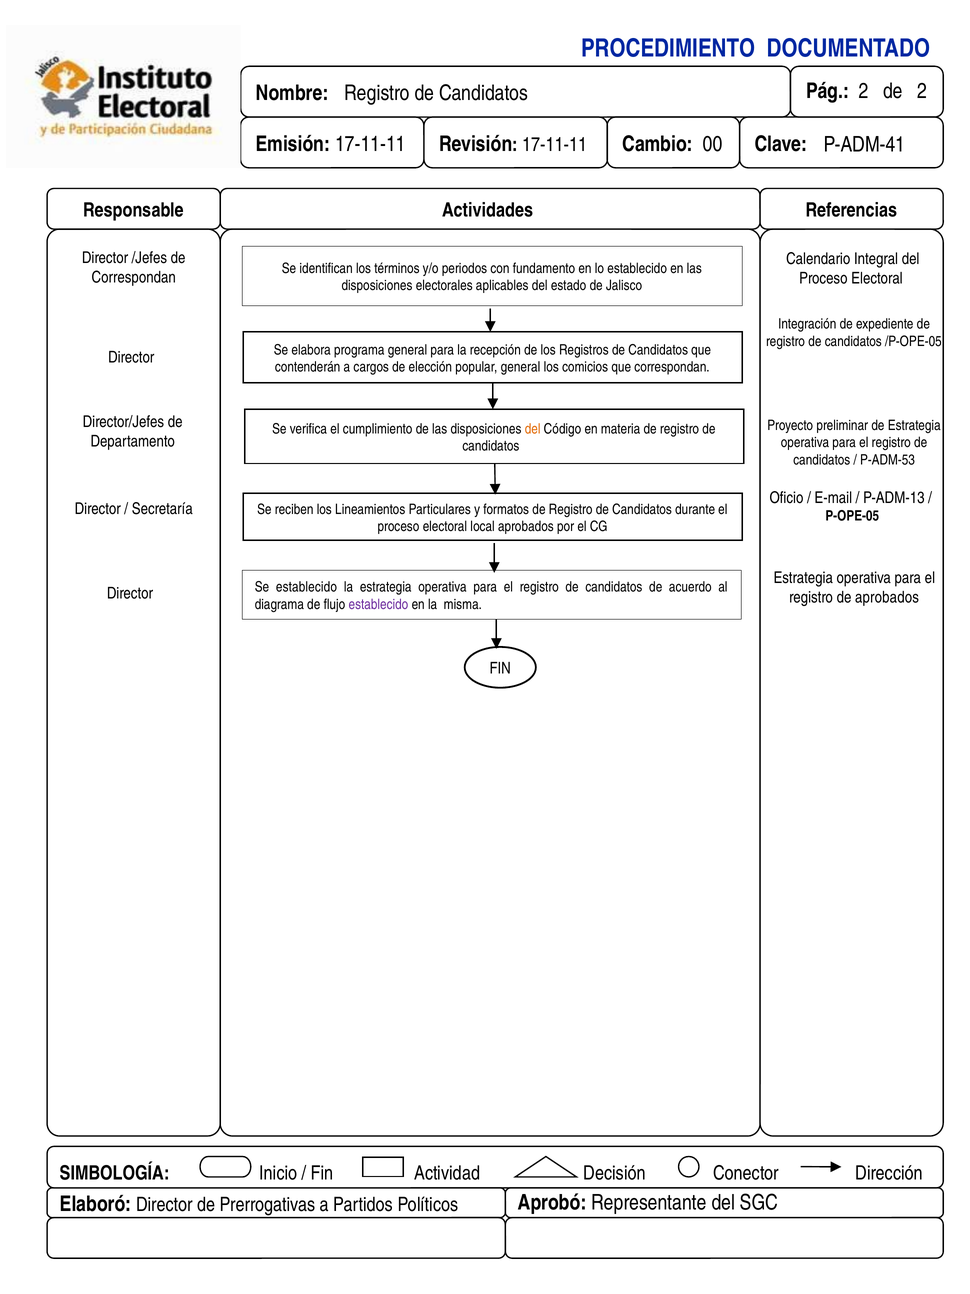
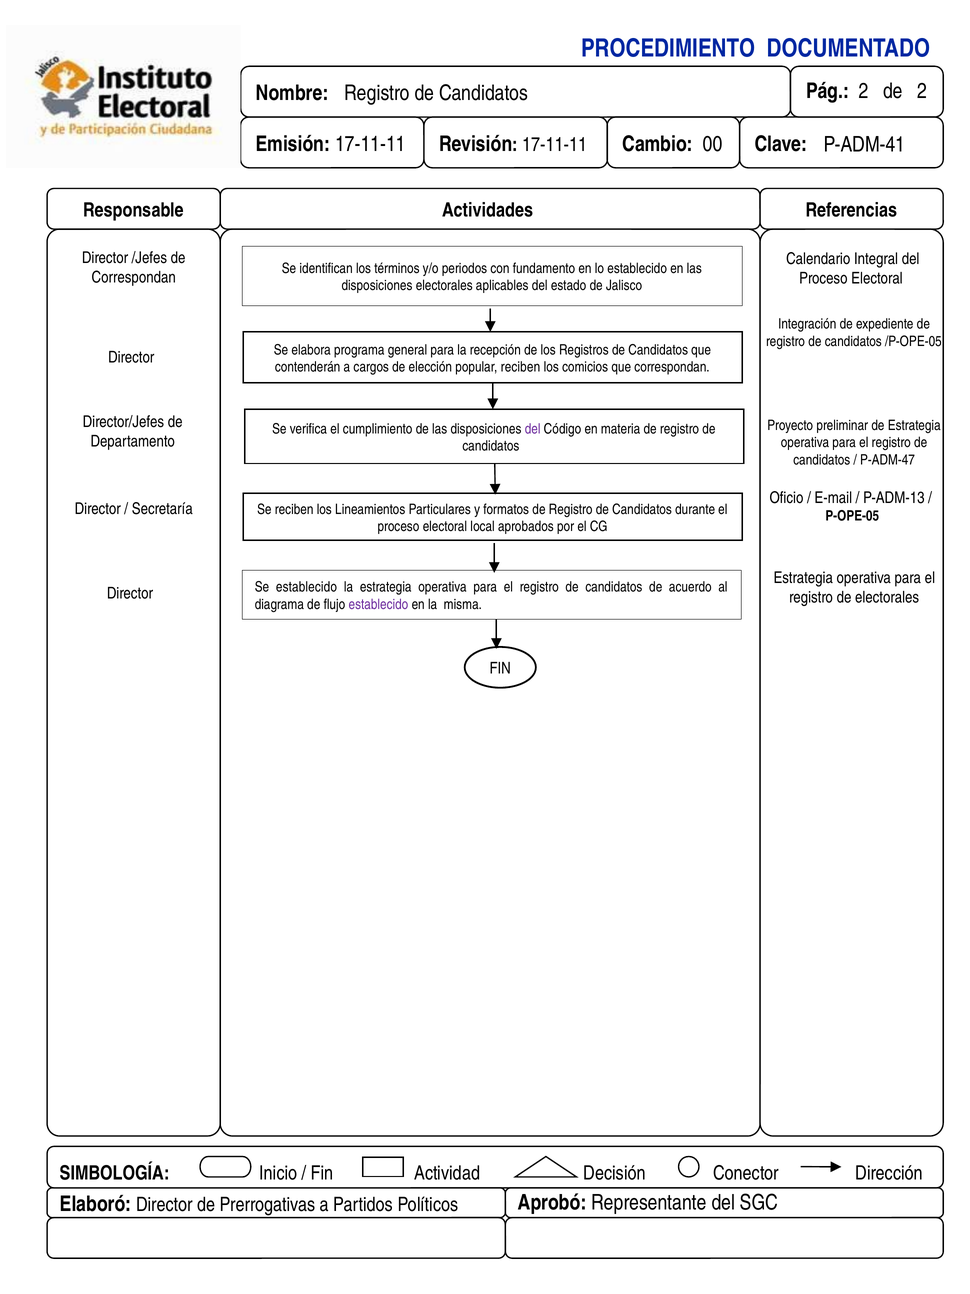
popular general: general -> reciben
del at (533, 429) colour: orange -> purple
P-ADM-53: P-ADM-53 -> P-ADM-47
de aprobados: aprobados -> electorales
